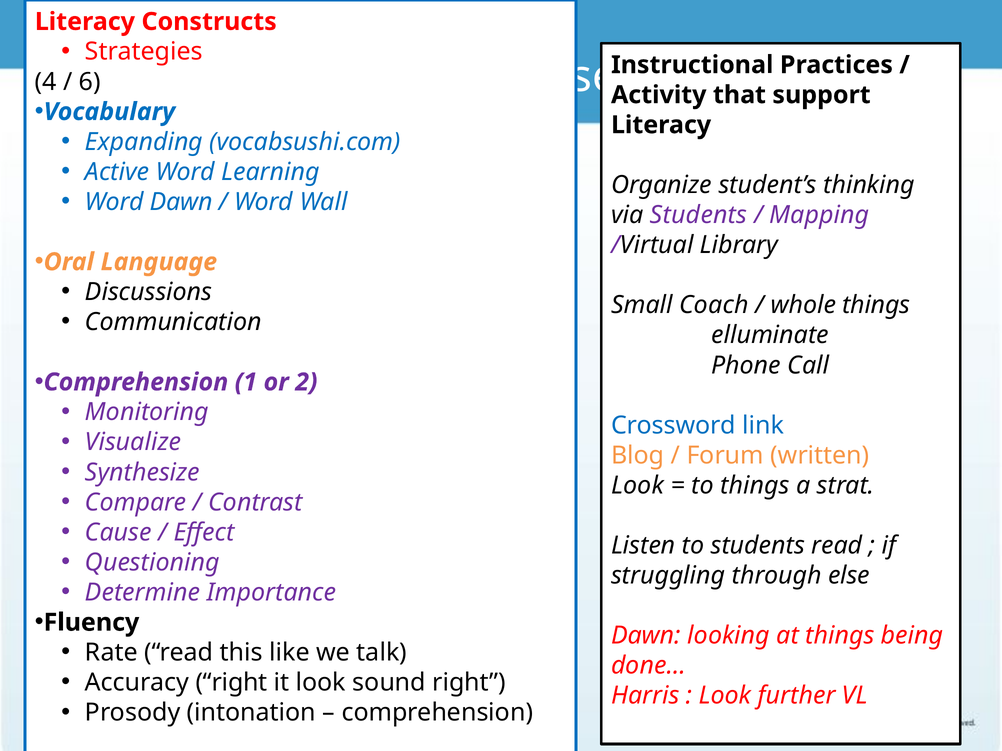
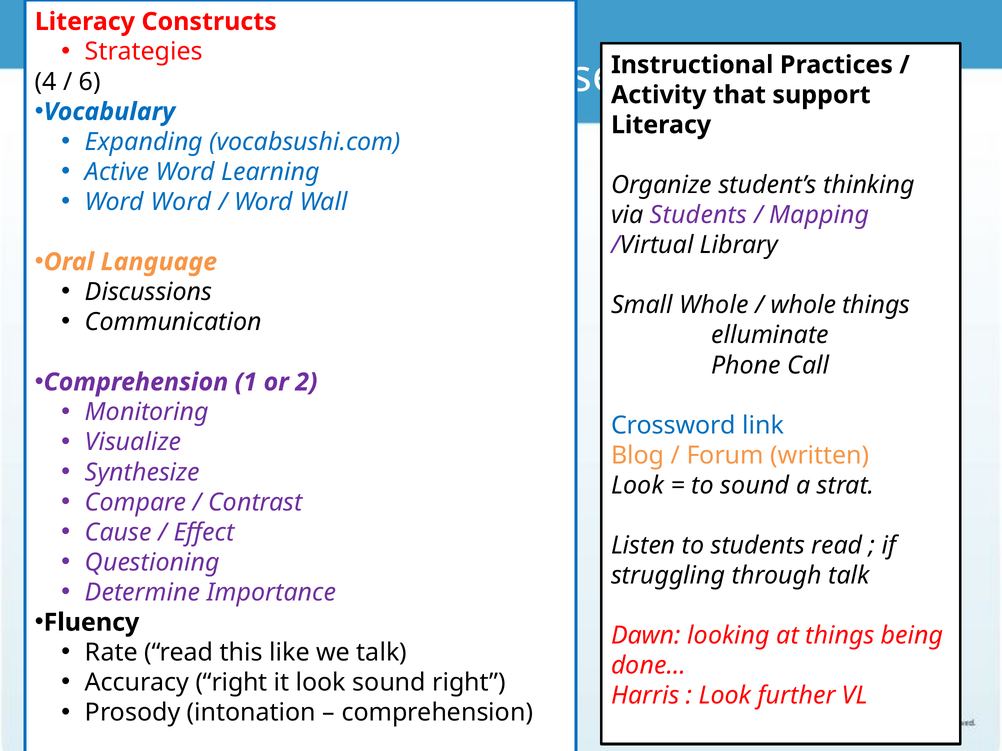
Word Dawn: Dawn -> Word
Small Coach: Coach -> Whole
to things: things -> sound
through else: else -> talk
